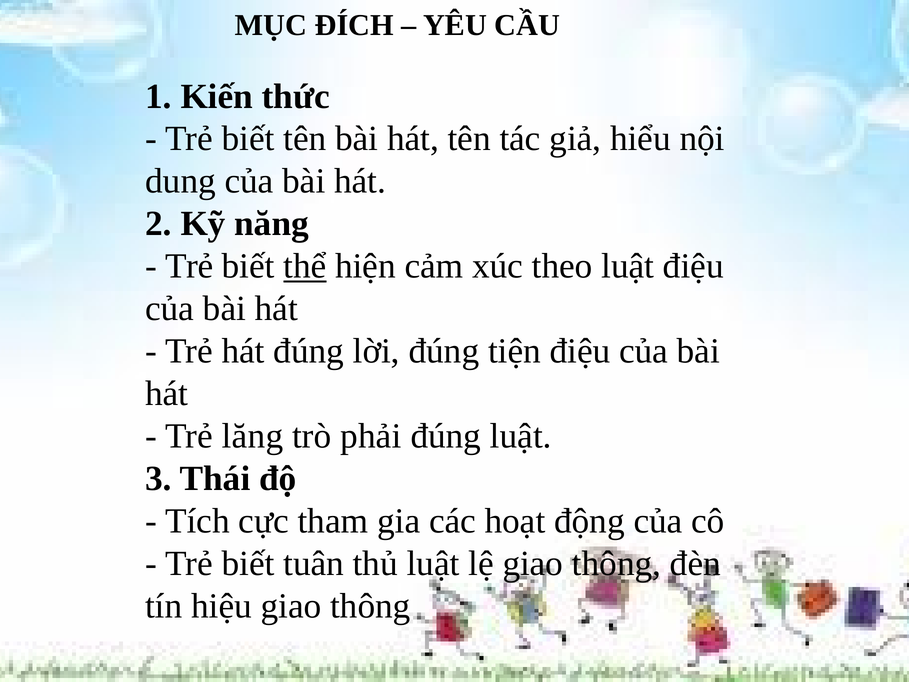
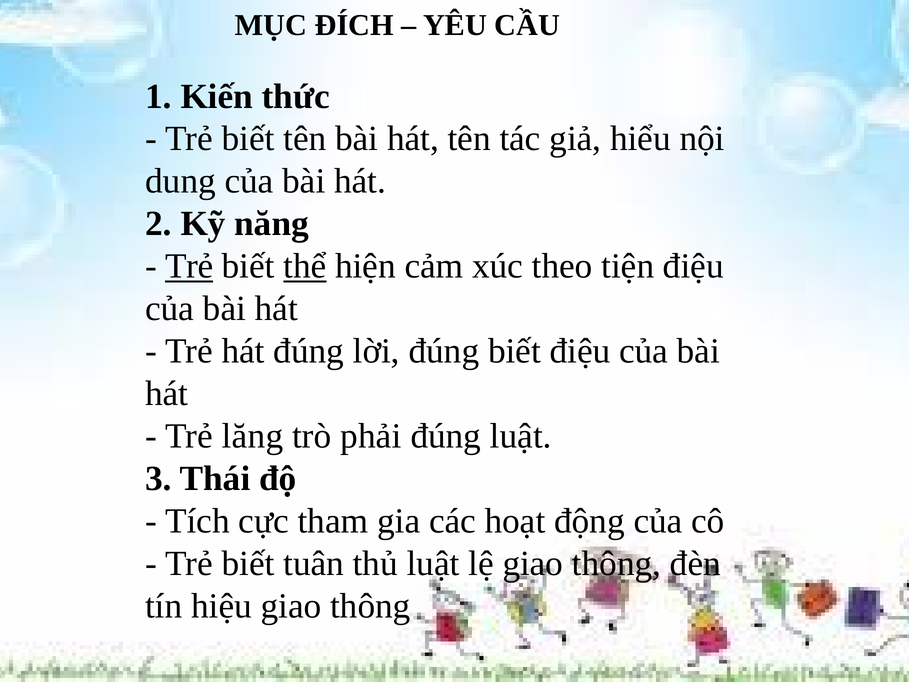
Trẻ at (189, 266) underline: none -> present
theo luật: luật -> tiện
đúng tiện: tiện -> biết
